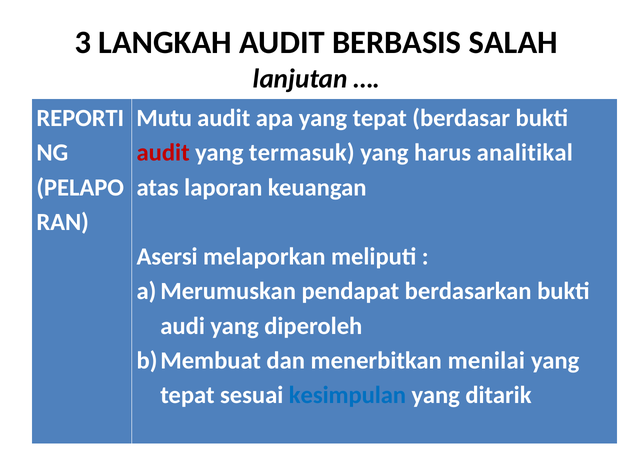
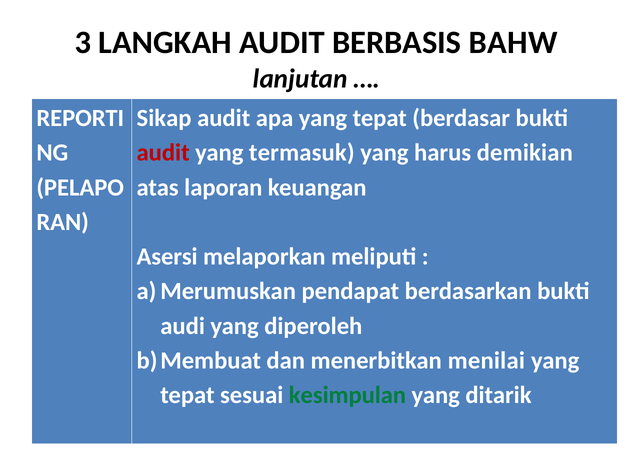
SALAH: SALAH -> BAHW
Mutu: Mutu -> Sikap
analitikal: analitikal -> demikian
kesimpulan colour: blue -> green
